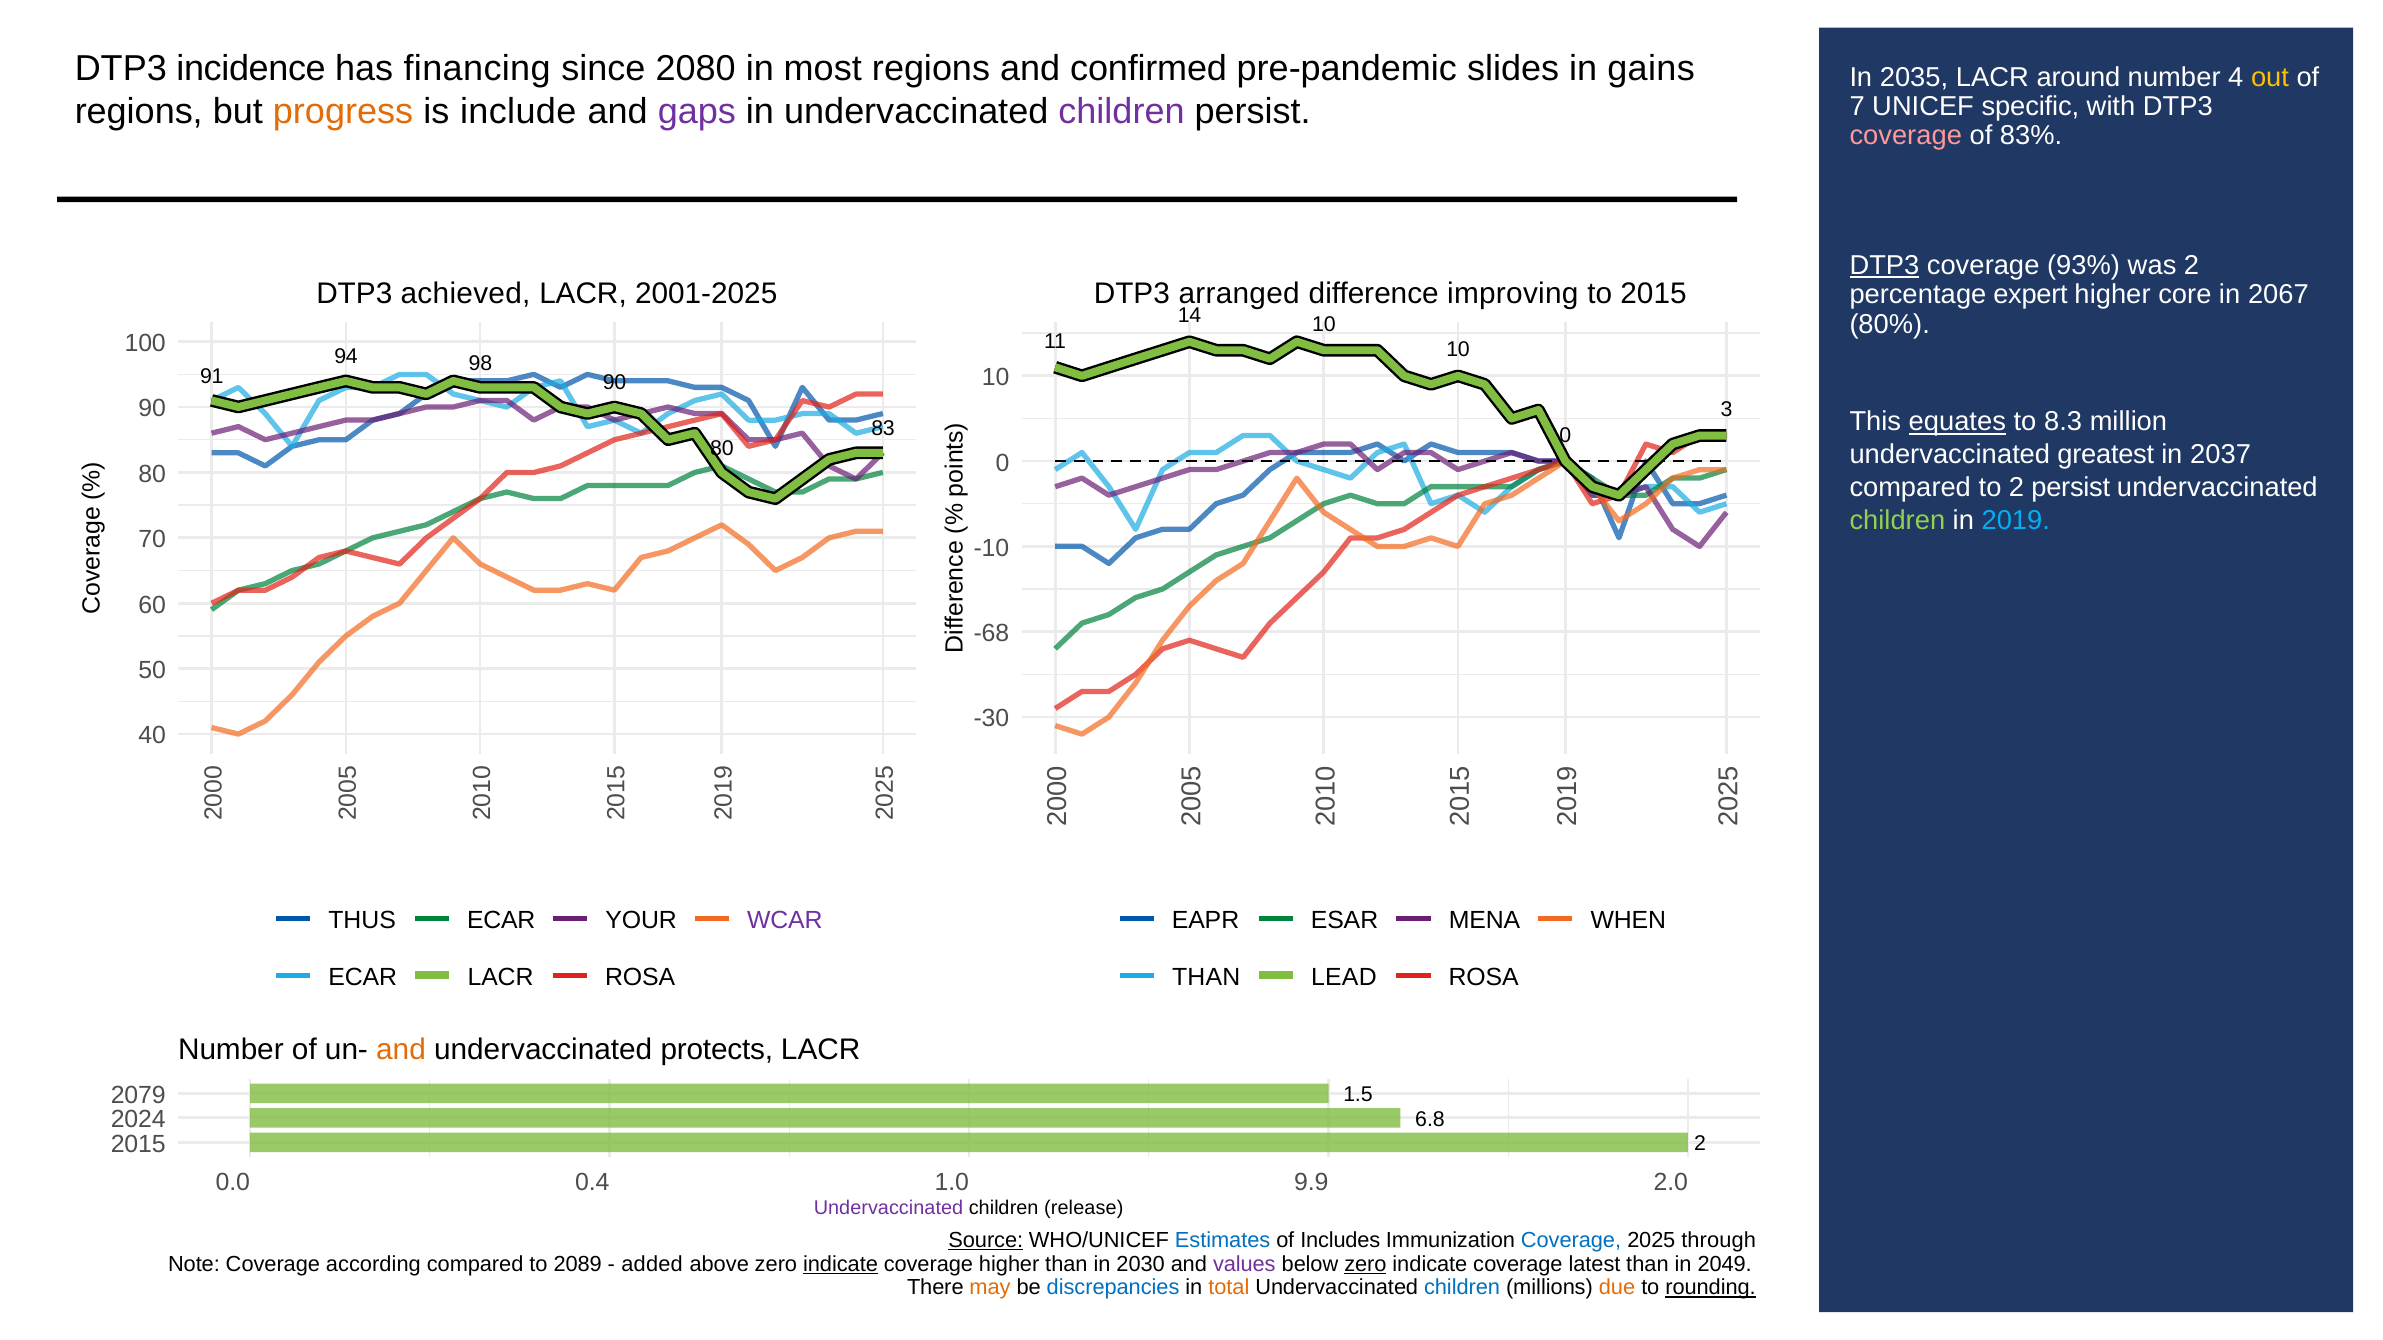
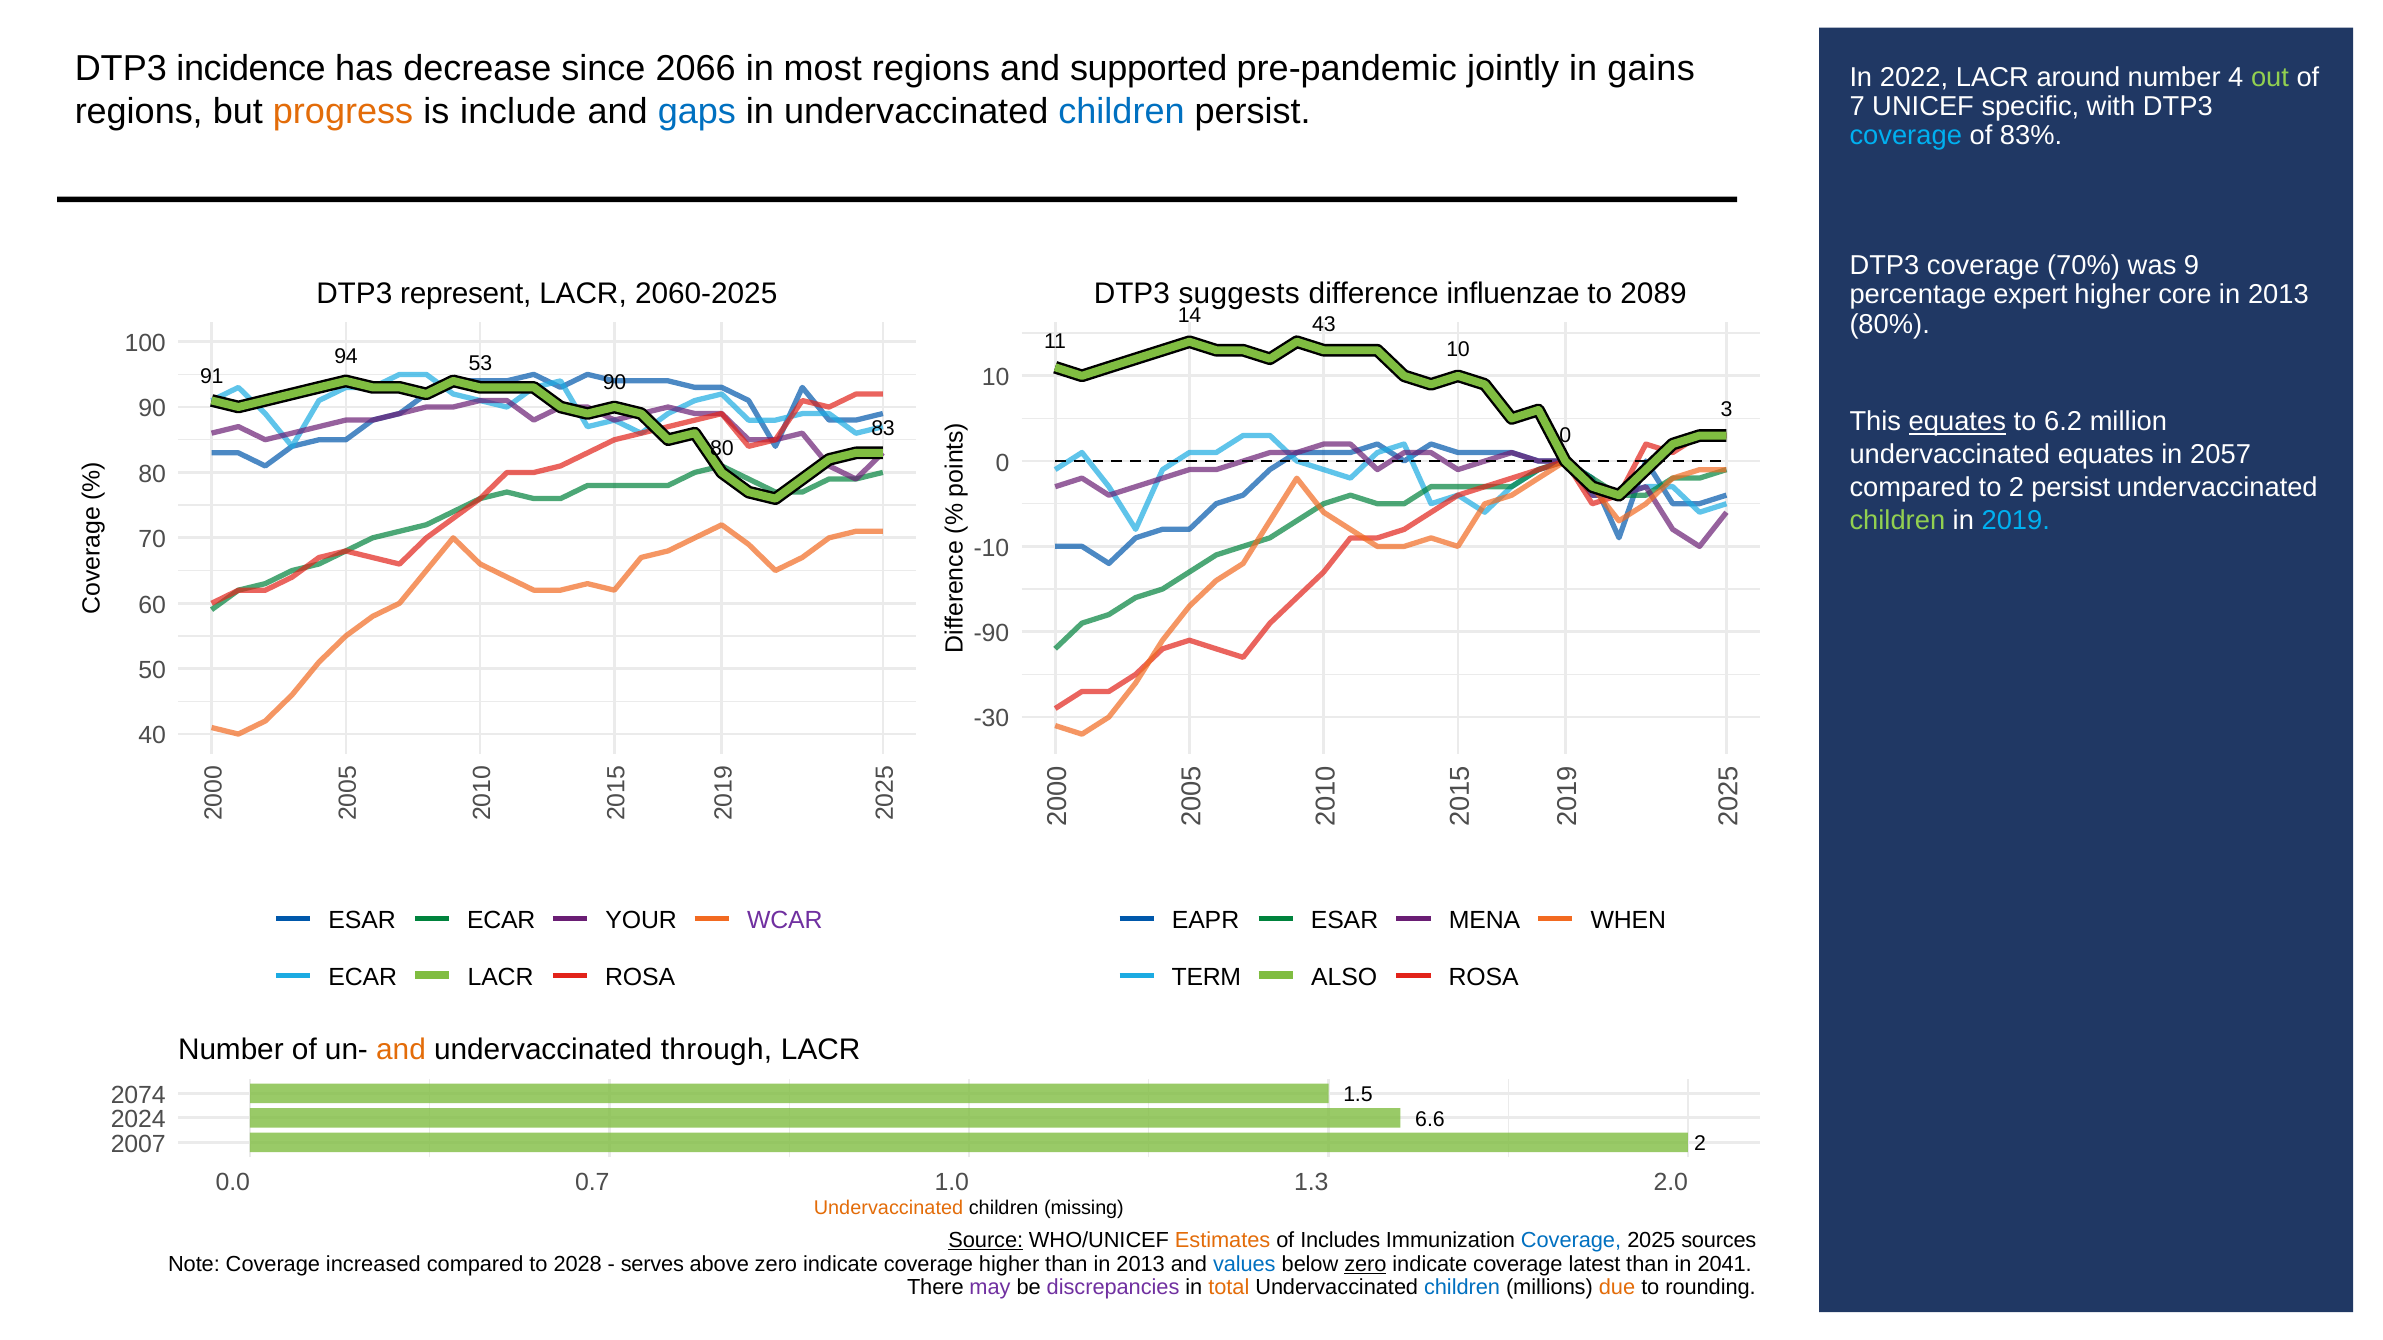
financing: financing -> decrease
2080: 2080 -> 2066
confirmed: confirmed -> supported
slides: slides -> jointly
2035: 2035 -> 2022
out colour: yellow -> light green
gaps colour: purple -> blue
children at (1122, 112) colour: purple -> blue
coverage at (1906, 136) colour: pink -> light blue
DTP3 at (1884, 265) underline: present -> none
93%: 93% -> 70%
was 2: 2 -> 9
achieved: achieved -> represent
2001-2025: 2001-2025 -> 2060-2025
arranged: arranged -> suggests
improving: improving -> influenzae
to 2015: 2015 -> 2089
2067 at (2278, 295): 2067 -> 2013
14 10: 10 -> 43
98: 98 -> 53
8.3: 8.3 -> 6.2
undervaccinated greatest: greatest -> equates
2037: 2037 -> 2057
-68: -68 -> -90
THUS at (362, 921): THUS -> ESAR
THAN at (1206, 977): THAN -> TERM
LEAD: LEAD -> ALSO
protects: protects -> through
2079: 2079 -> 2074
6.8: 6.8 -> 6.6
2015 at (138, 1144): 2015 -> 2007
0.4: 0.4 -> 0.7
9.9: 9.9 -> 1.3
Undervaccinated at (888, 1208) colour: purple -> orange
release: release -> missing
Estimates colour: blue -> orange
through: through -> sources
according: according -> increased
2089: 2089 -> 2028
added: added -> serves
indicate at (840, 1264) underline: present -> none
than in 2030: 2030 -> 2013
values colour: purple -> blue
2049: 2049 -> 2041
may colour: orange -> purple
discrepancies colour: blue -> purple
rounding underline: present -> none
